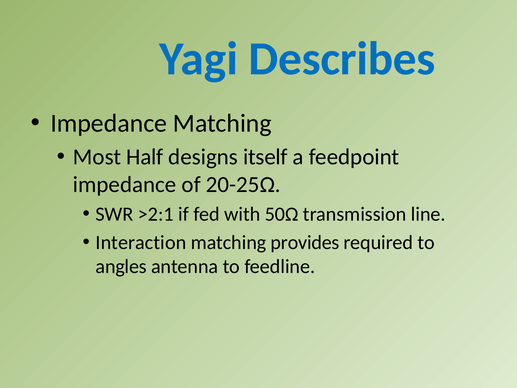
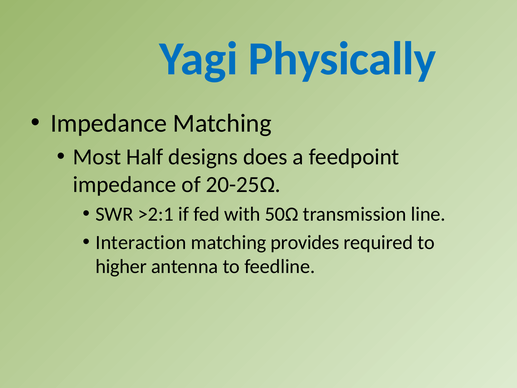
Describes: Describes -> Physically
itself: itself -> does
angles: angles -> higher
